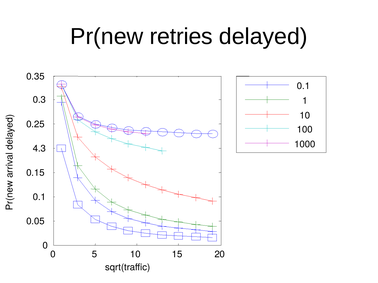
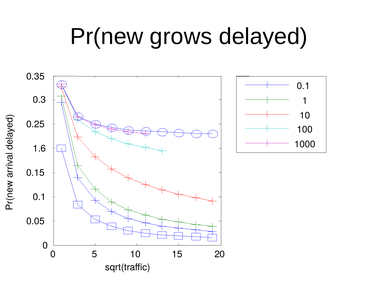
retries: retries -> grows
4.3: 4.3 -> 1.6
